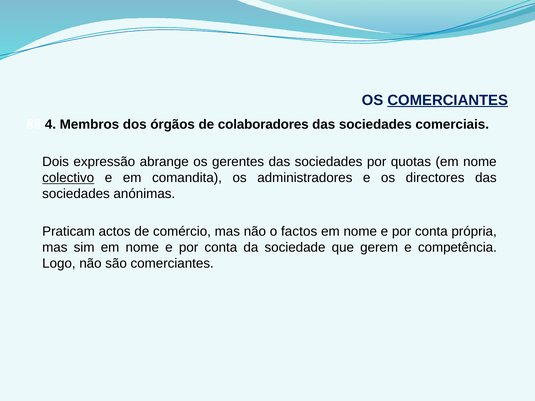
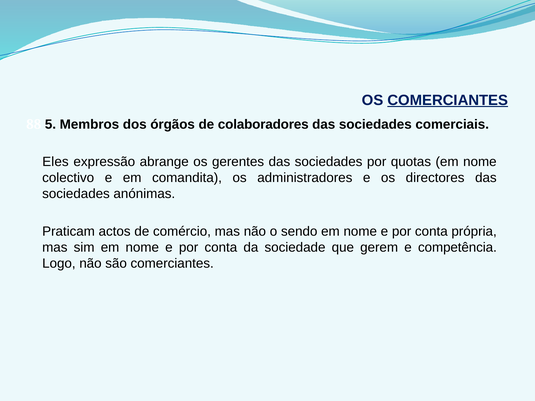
4: 4 -> 5
Dois: Dois -> Eles
colectivo underline: present -> none
factos: factos -> sendo
